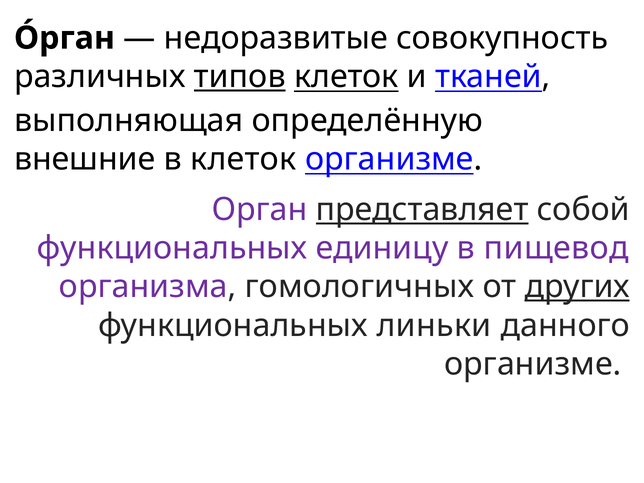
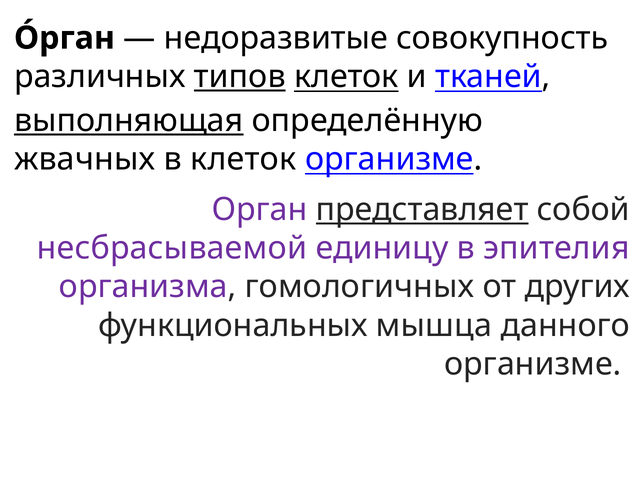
выполняющая underline: none -> present
внешние: внешние -> жвачных
функциональных at (172, 248): функциональных -> несбрасываемой
пищевод: пищевод -> эпителия
других underline: present -> none
линьки: линьки -> мышца
